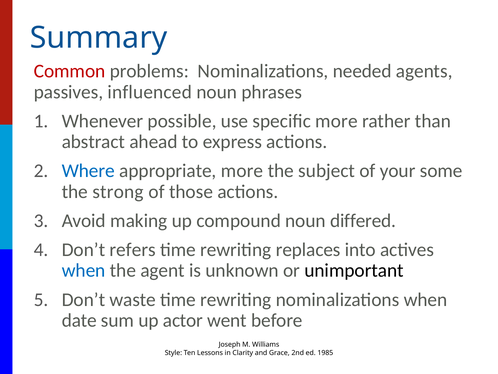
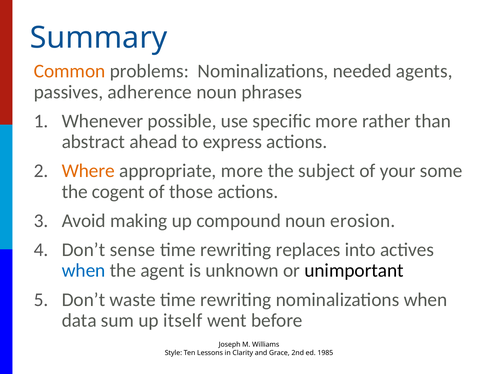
Common colour: red -> orange
influenced: influenced -> adherence
Where colour: blue -> orange
strong: strong -> cogent
differed: differed -> erosion
refers: refers -> sense
date: date -> data
actor: actor -> itself
